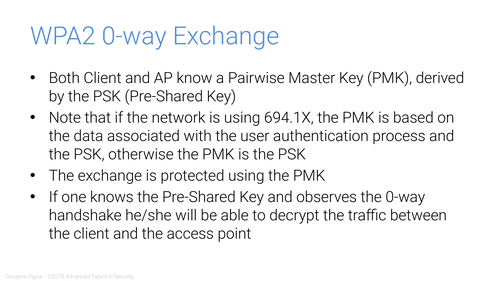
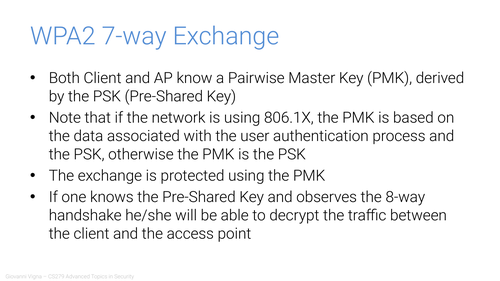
WPA2 0-way: 0-way -> 7-way
694.1X: 694.1X -> 806.1X
the 0-way: 0-way -> 8-way
